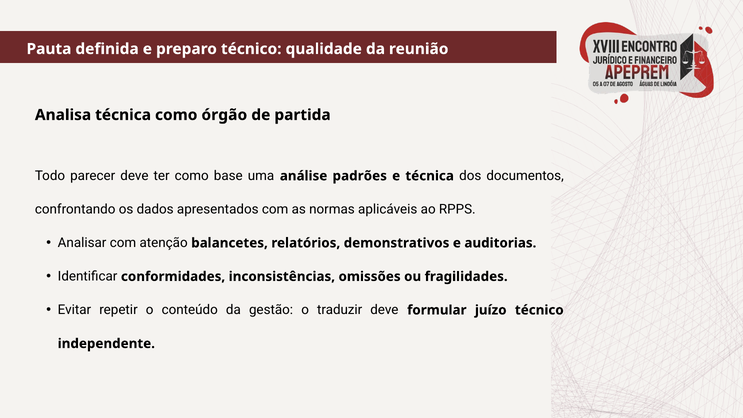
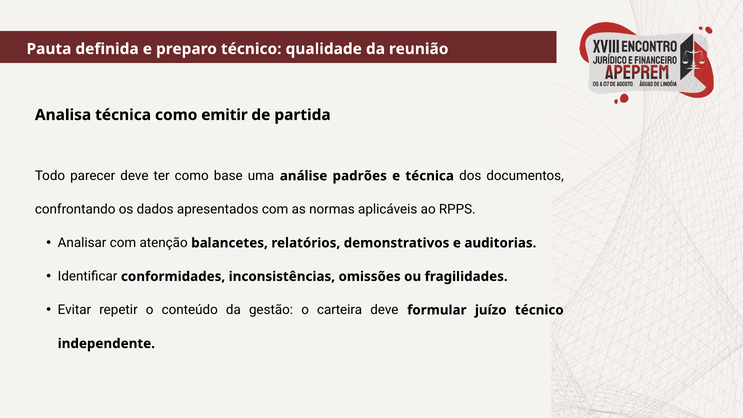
órgão: órgão -> emitir
traduzir: traduzir -> carteira
